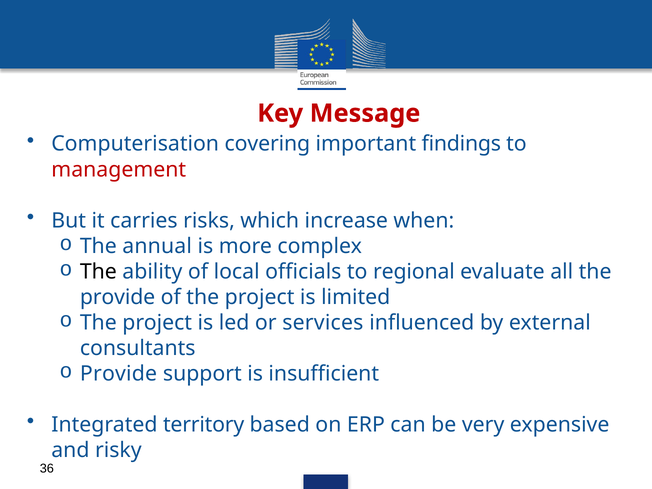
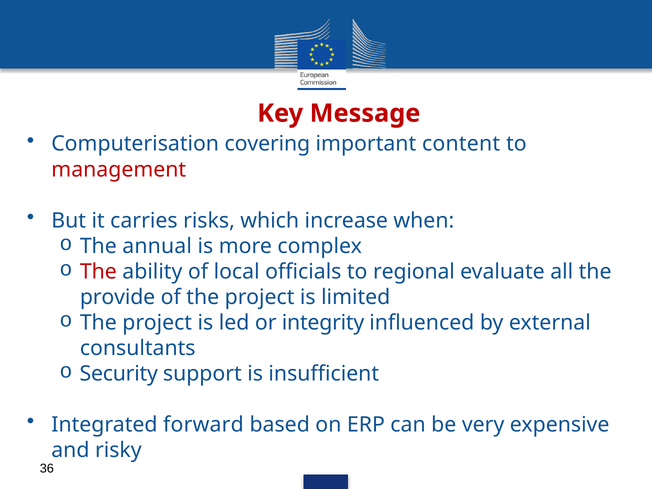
findings: findings -> content
The at (98, 272) colour: black -> red
services: services -> integrity
Provide at (119, 374): Provide -> Security
territory: territory -> forward
